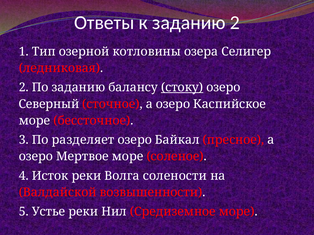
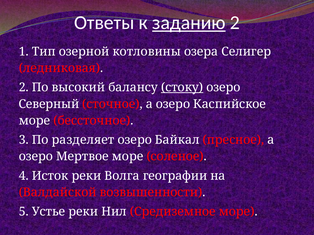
заданию at (189, 23) underline: none -> present
По заданию: заданию -> высокий
солености: солености -> географии
